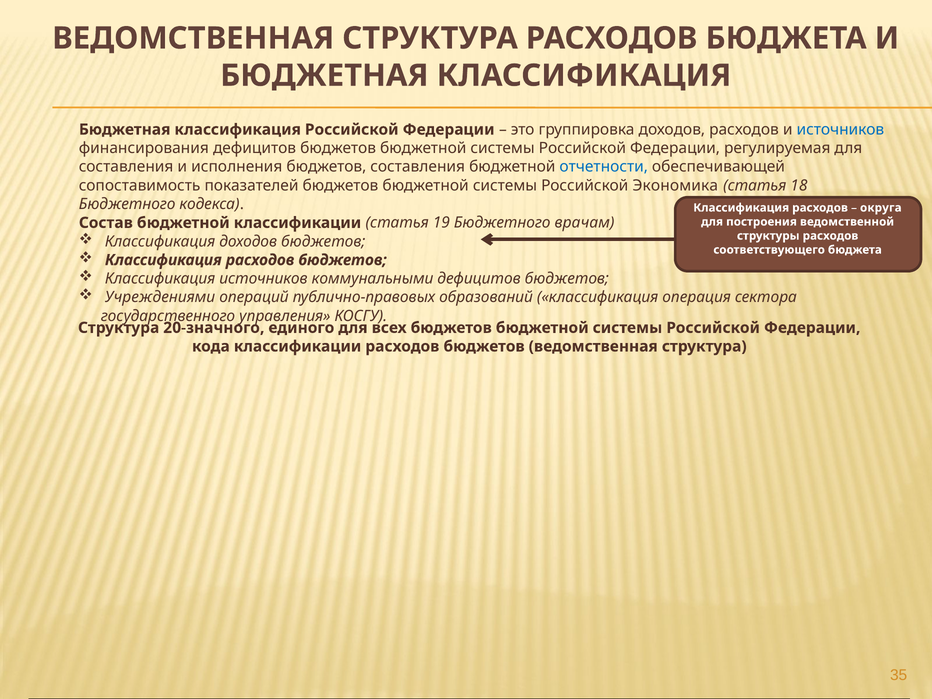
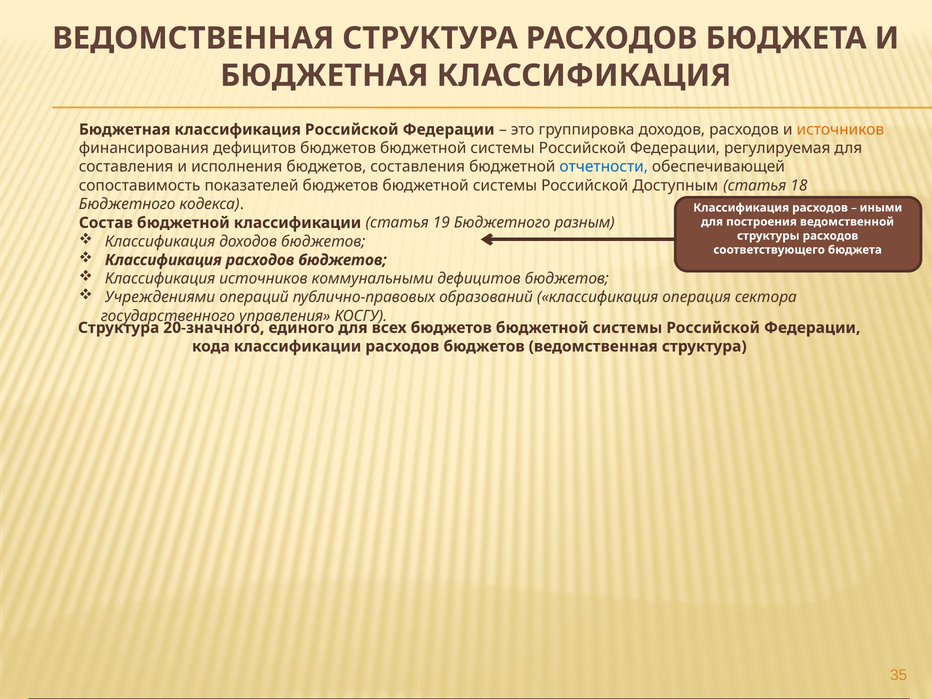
источников at (840, 130) colour: blue -> orange
Экономика: Экономика -> Доступным
округа: округа -> иными
врачам: врачам -> разным
